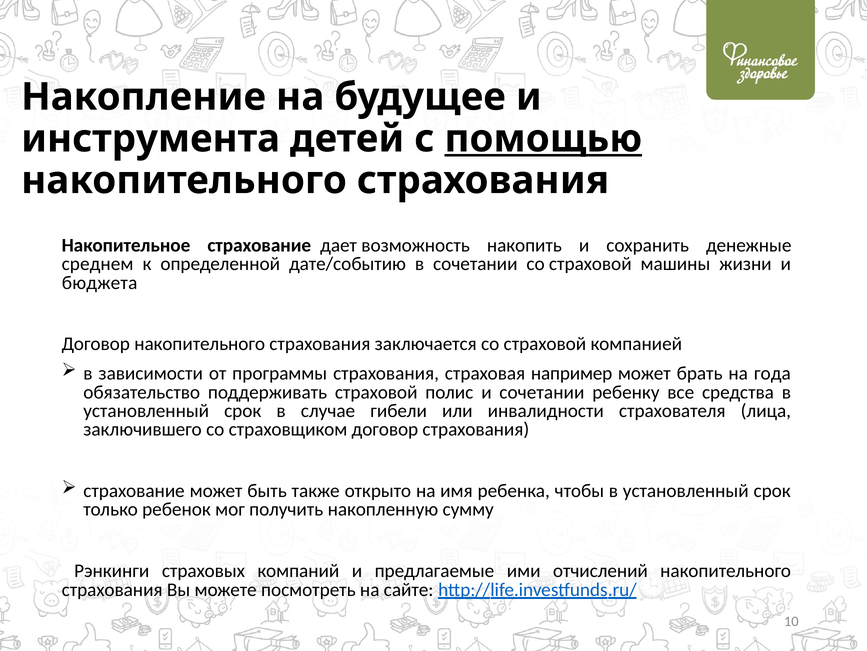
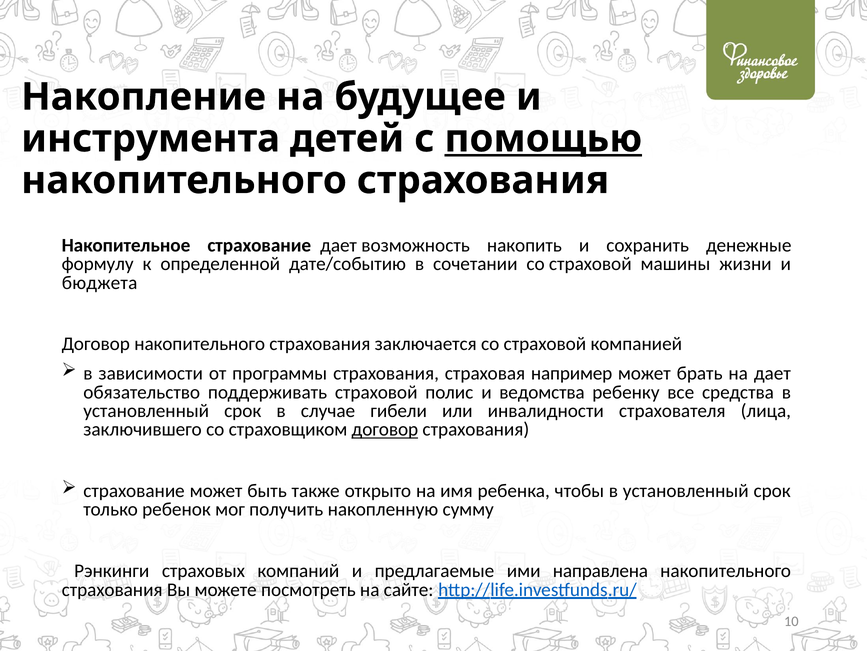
среднем: среднем -> формулу
на года: года -> дает
и сочетании: сочетании -> ведомства
договор at (385, 429) underline: none -> present
отчислений: отчислений -> направлена
